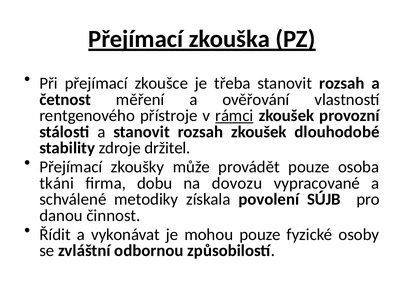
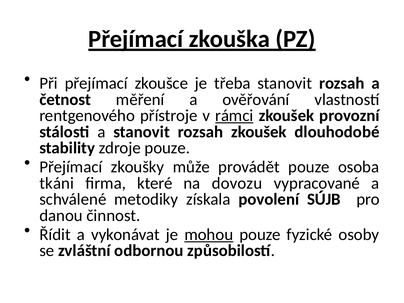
zdroje držitel: držitel -> pouze
dobu: dobu -> které
mohou underline: none -> present
